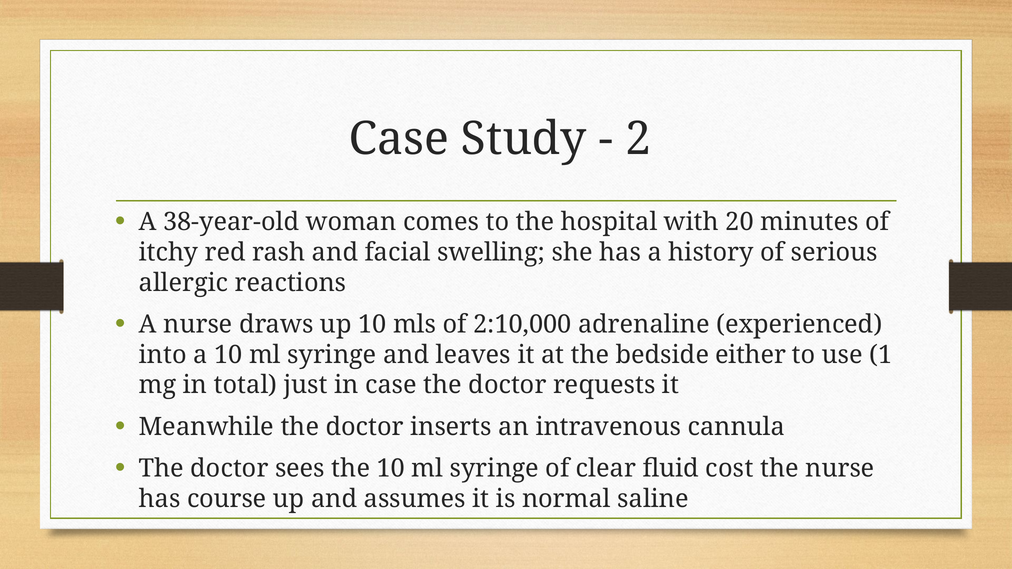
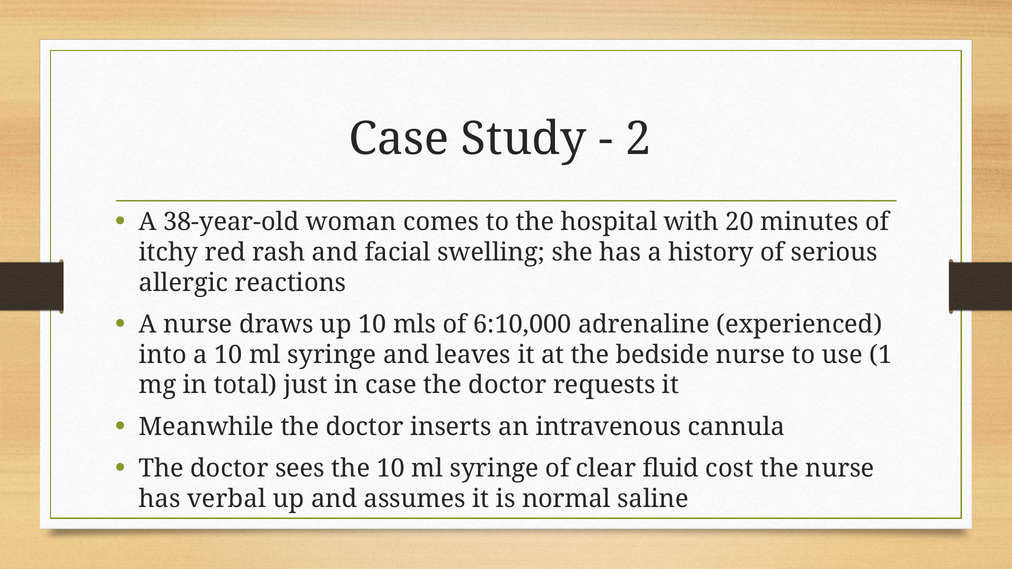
2:10,000: 2:10,000 -> 6:10,000
bedside either: either -> nurse
course: course -> verbal
